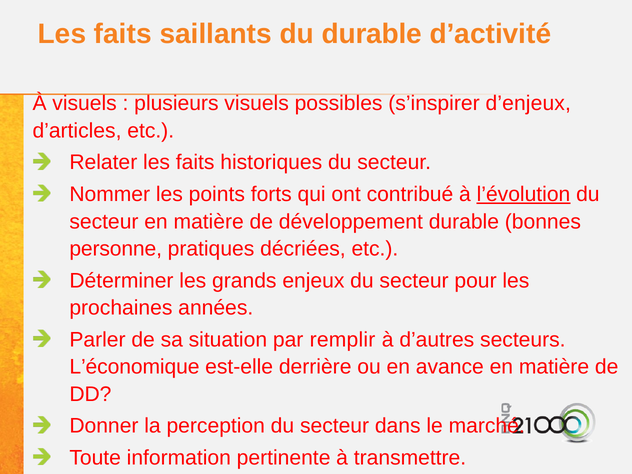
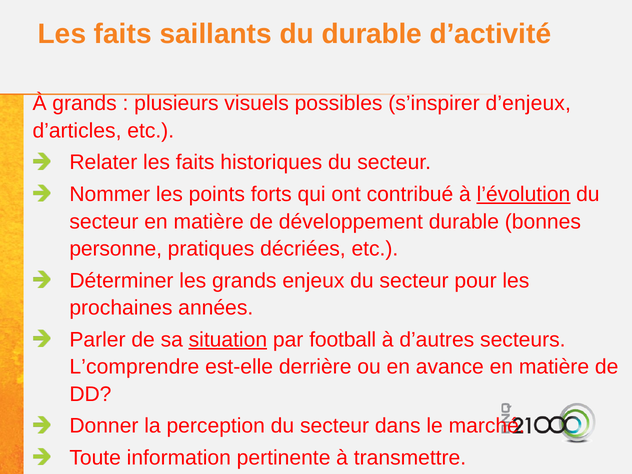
À visuels: visuels -> grands
situation underline: none -> present
remplir: remplir -> football
L’économique: L’économique -> L’comprendre
